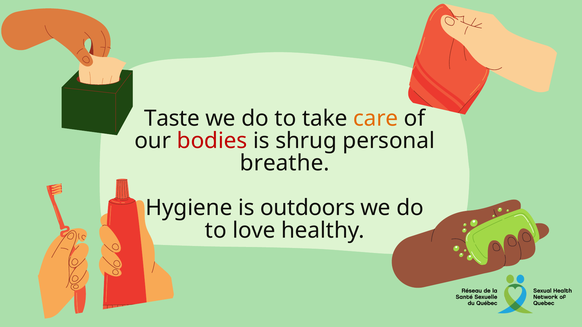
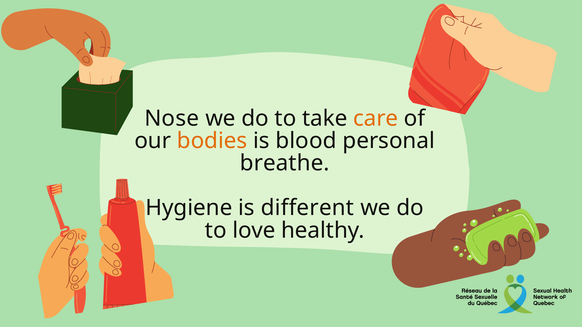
Taste: Taste -> Nose
bodies colour: red -> orange
shrug: shrug -> blood
outdoors: outdoors -> different
